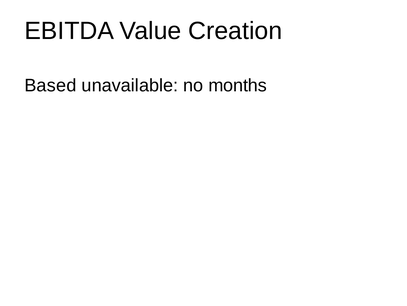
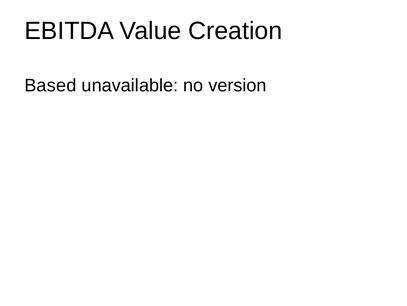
months: months -> version
